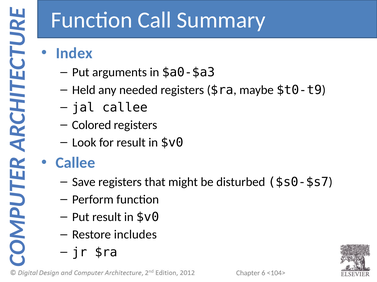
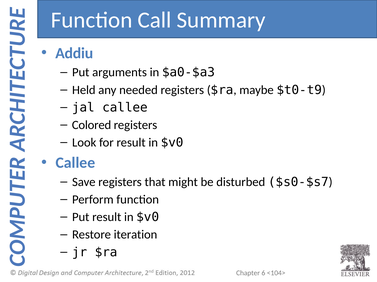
Index: Index -> Addiu
includes: includes -> iteration
